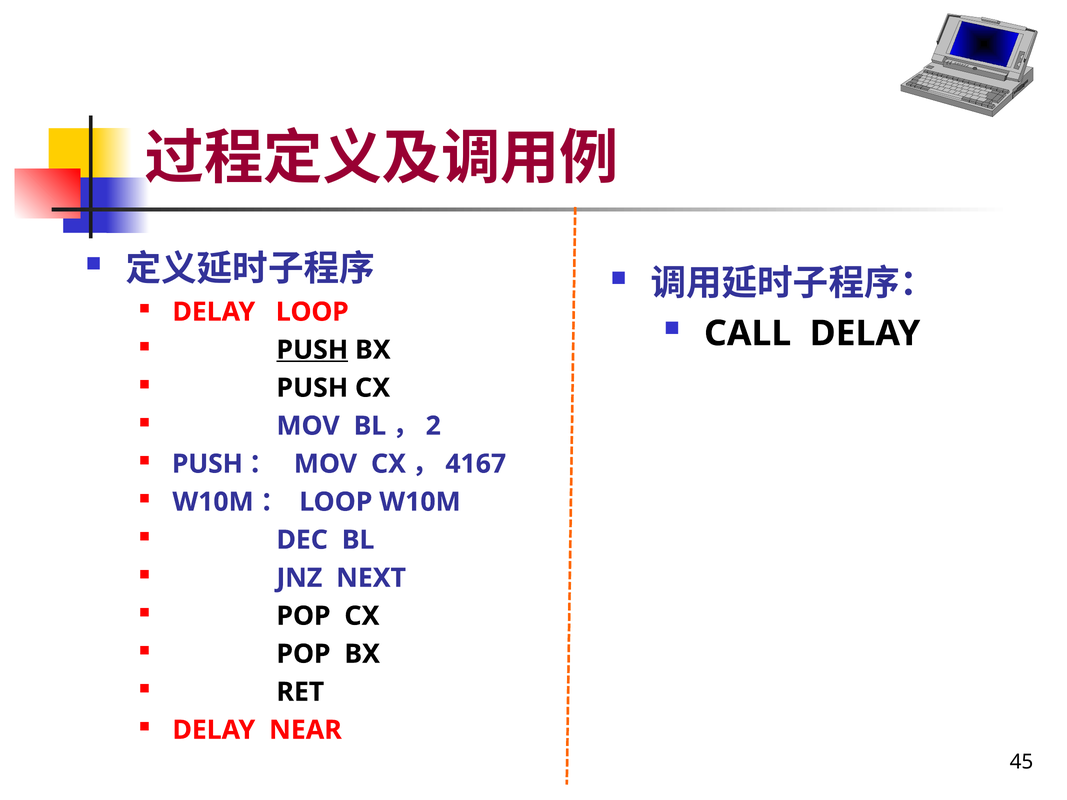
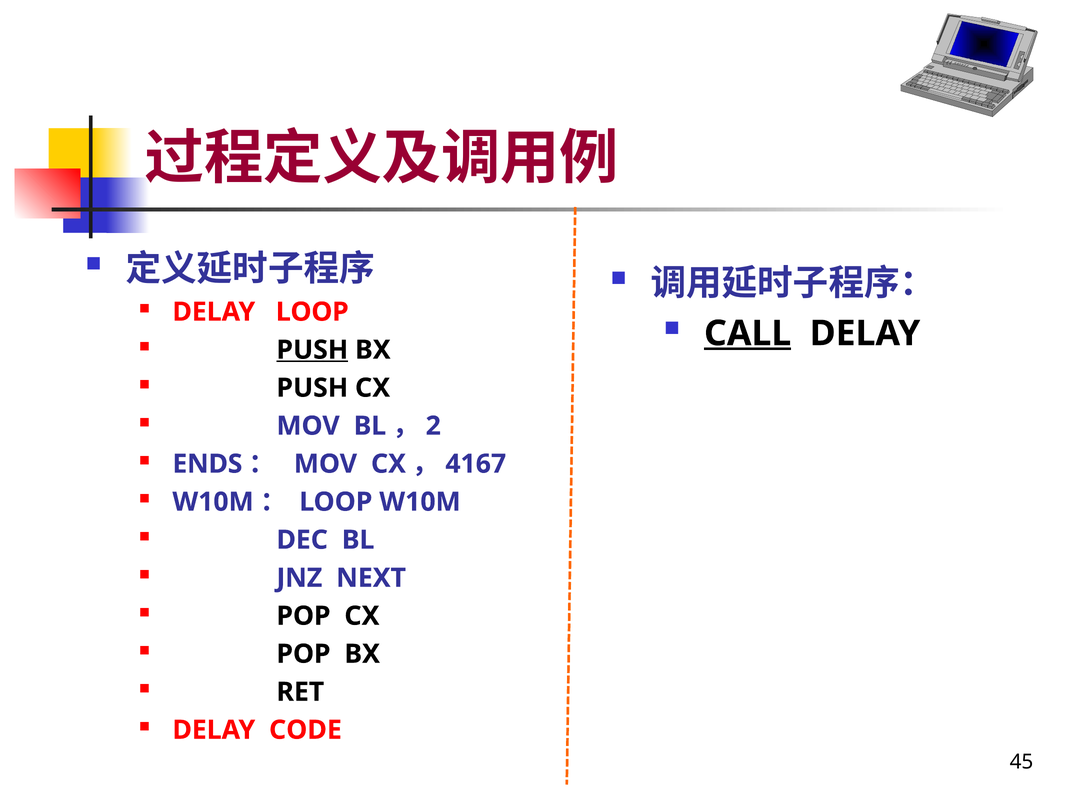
CALL underline: none -> present
PUSH at (207, 464): PUSH -> ENDS
NEAR: NEAR -> CODE
